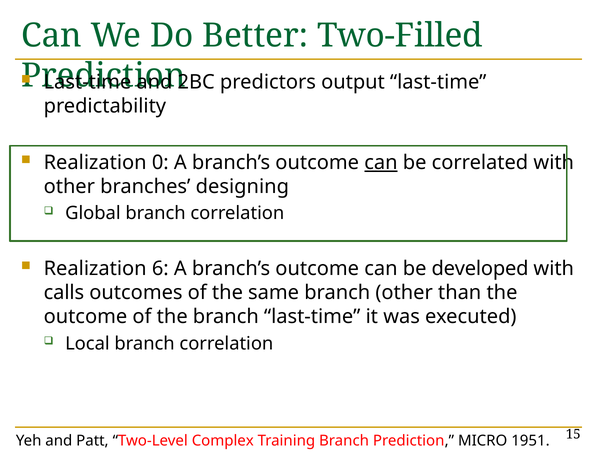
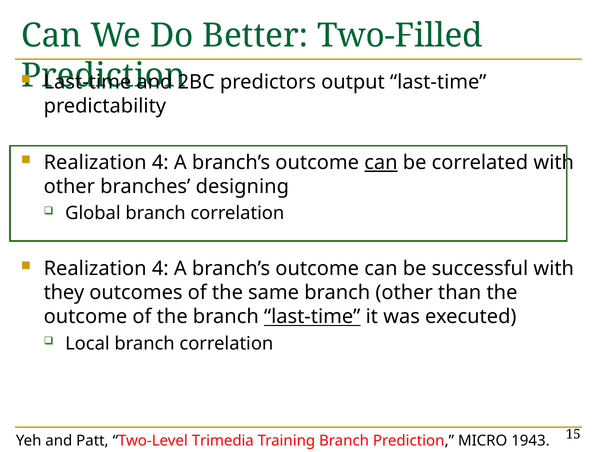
0 at (160, 162): 0 -> 4
6 at (160, 268): 6 -> 4
developed: developed -> successful
calls: calls -> they
last-time at (312, 316) underline: none -> present
Complex: Complex -> Trimedia
1951: 1951 -> 1943
